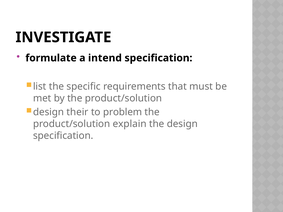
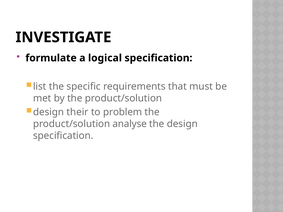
intend: intend -> logical
explain: explain -> analyse
